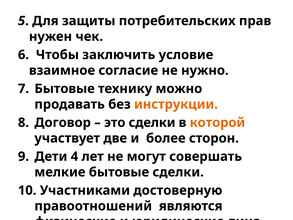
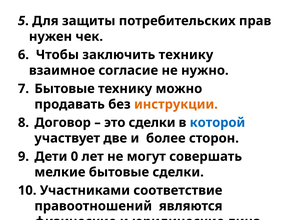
заключить условие: условие -> технику
которой colour: orange -> blue
4: 4 -> 0
достоверную: достоверную -> соответствие
